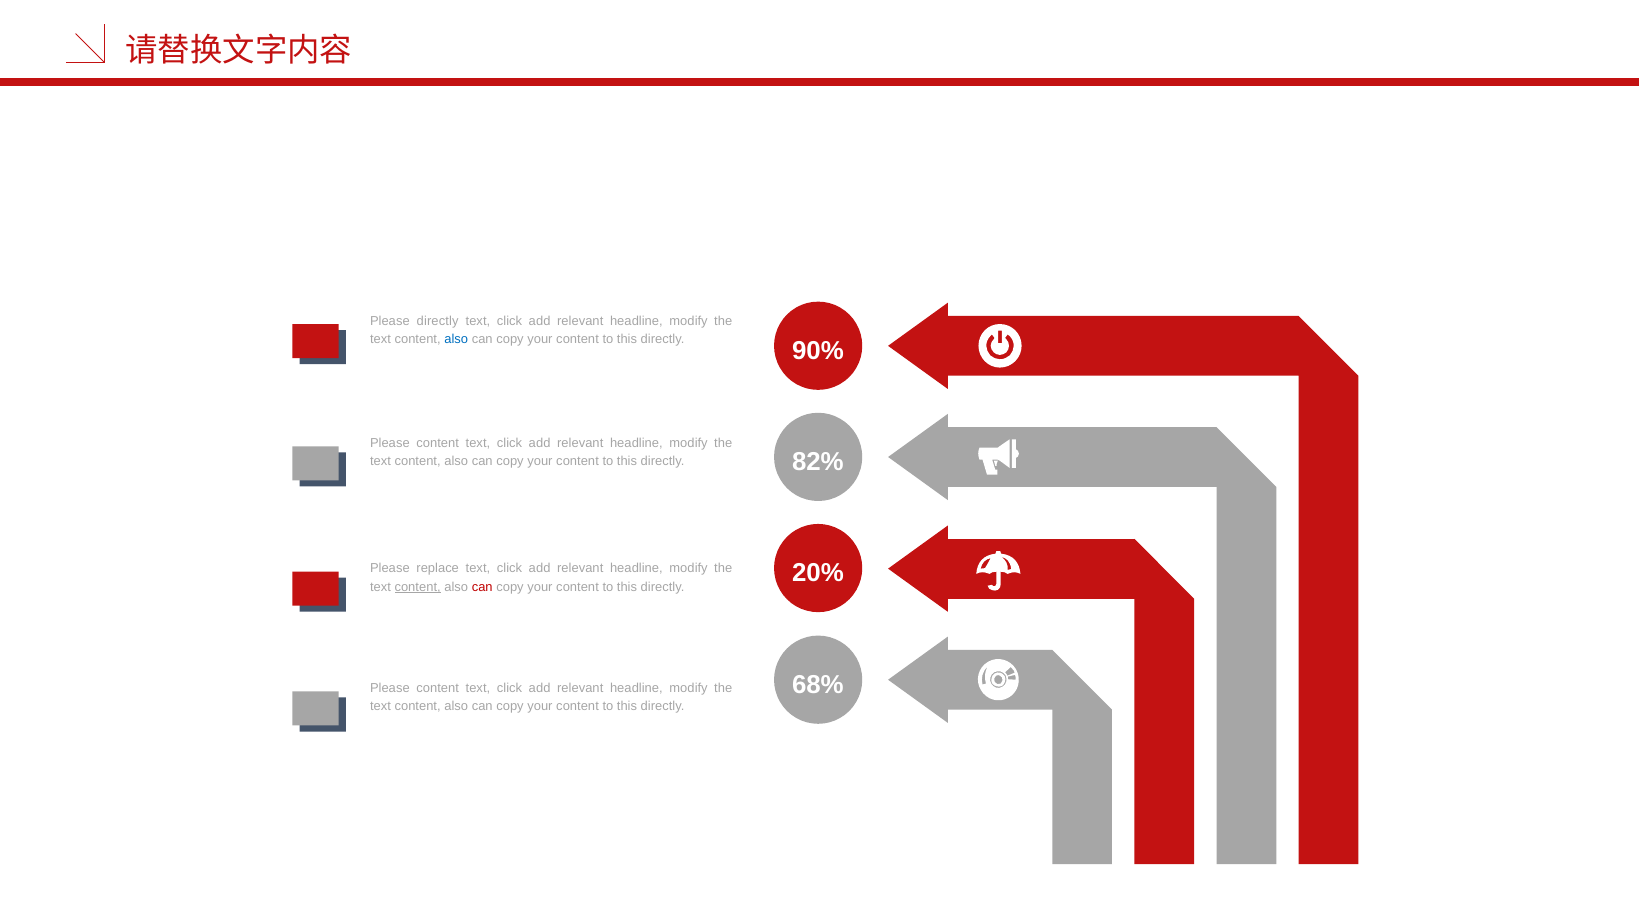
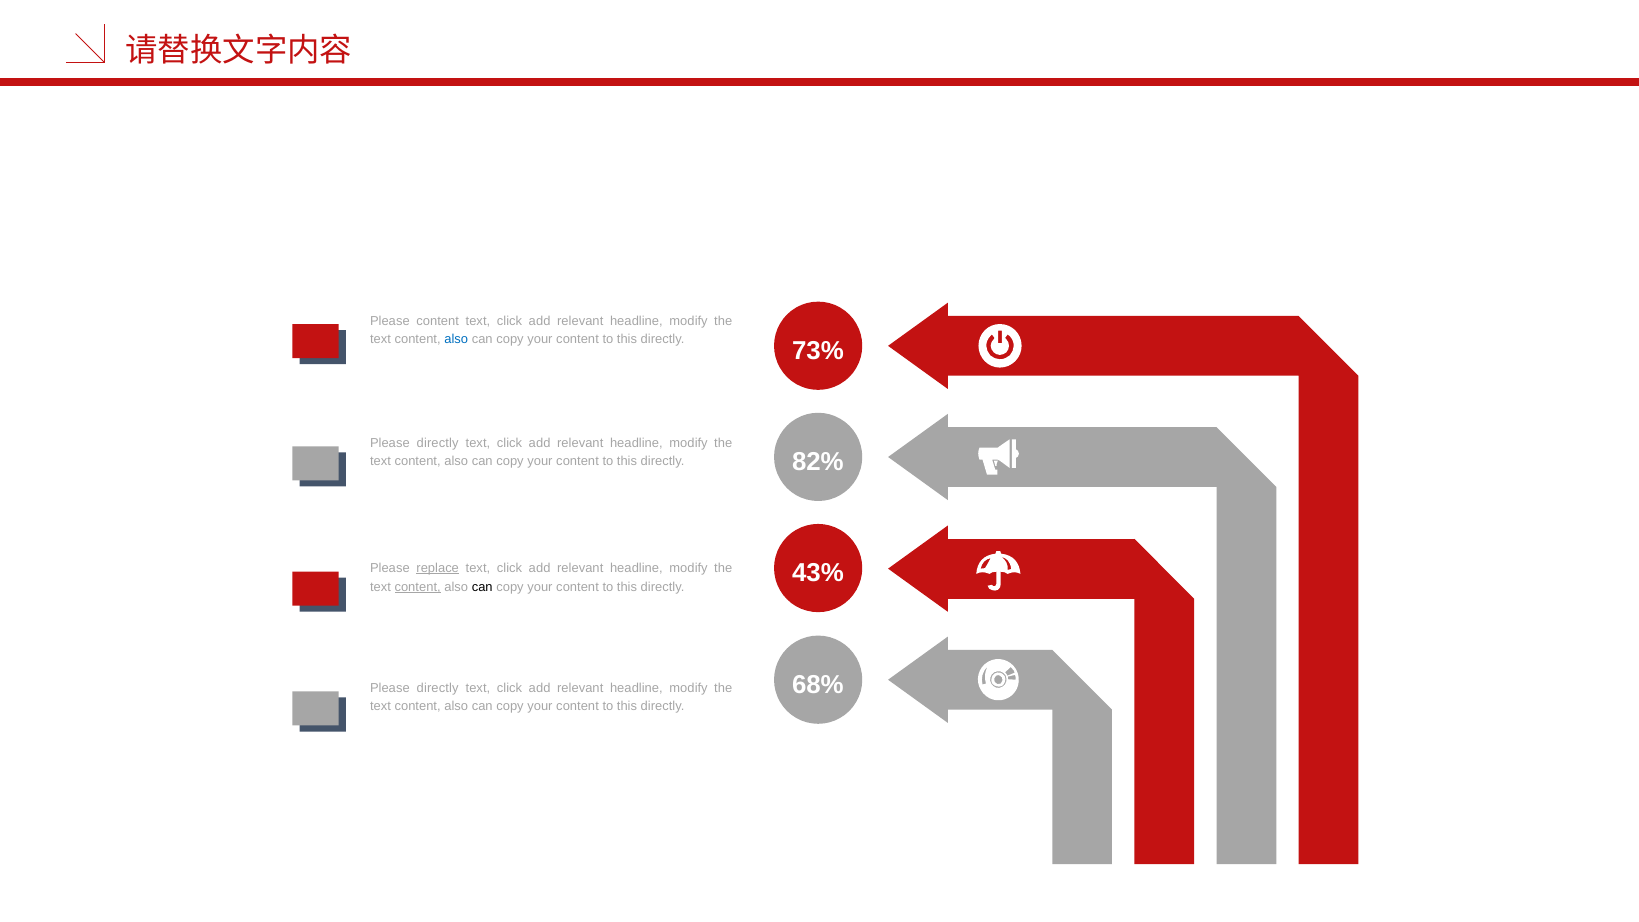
Please directly: directly -> content
90%: 90% -> 73%
content at (438, 443): content -> directly
20%: 20% -> 43%
replace underline: none -> present
can at (482, 587) colour: red -> black
content at (438, 688): content -> directly
